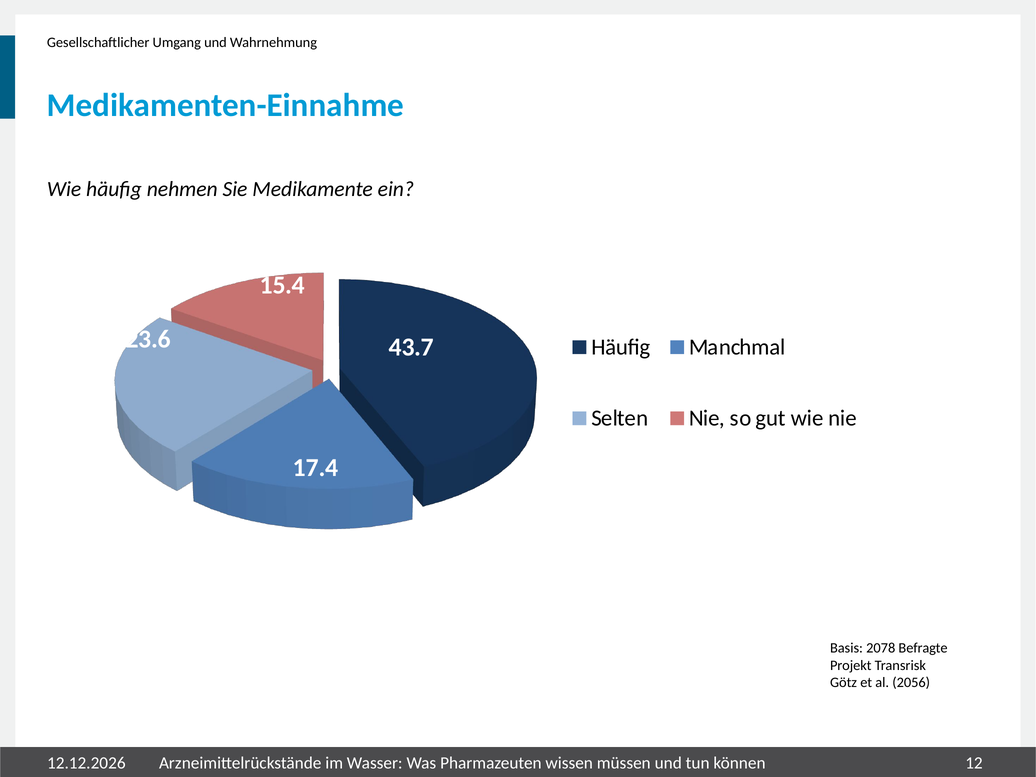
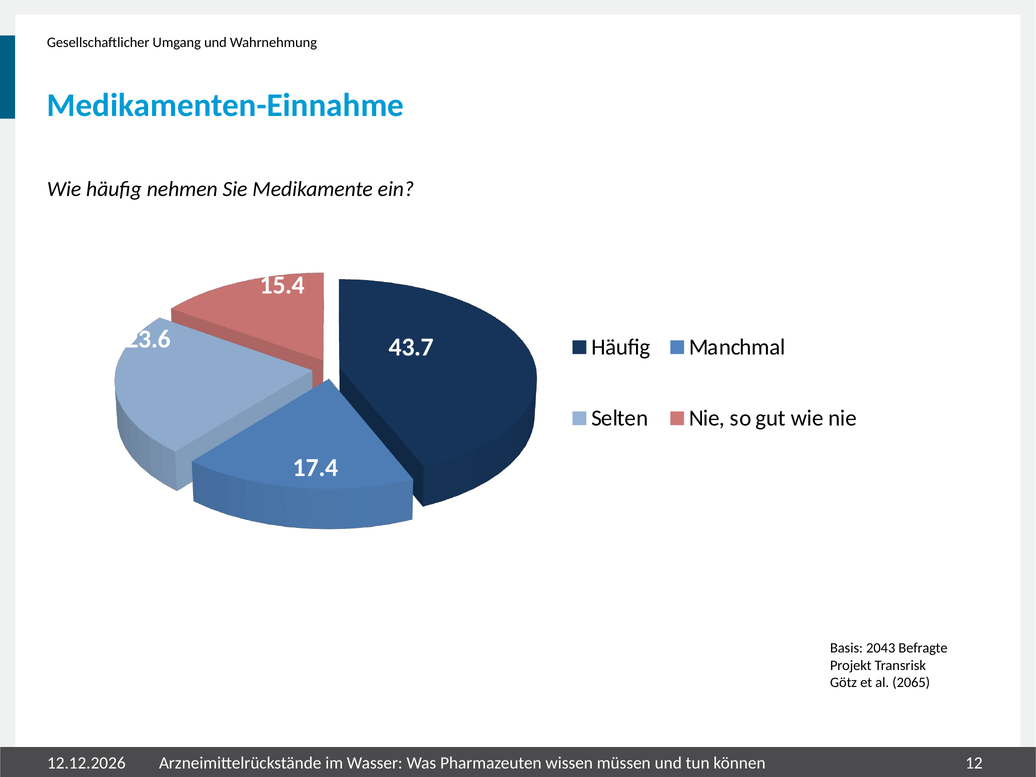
2078: 2078 -> 2043
2056: 2056 -> 2065
